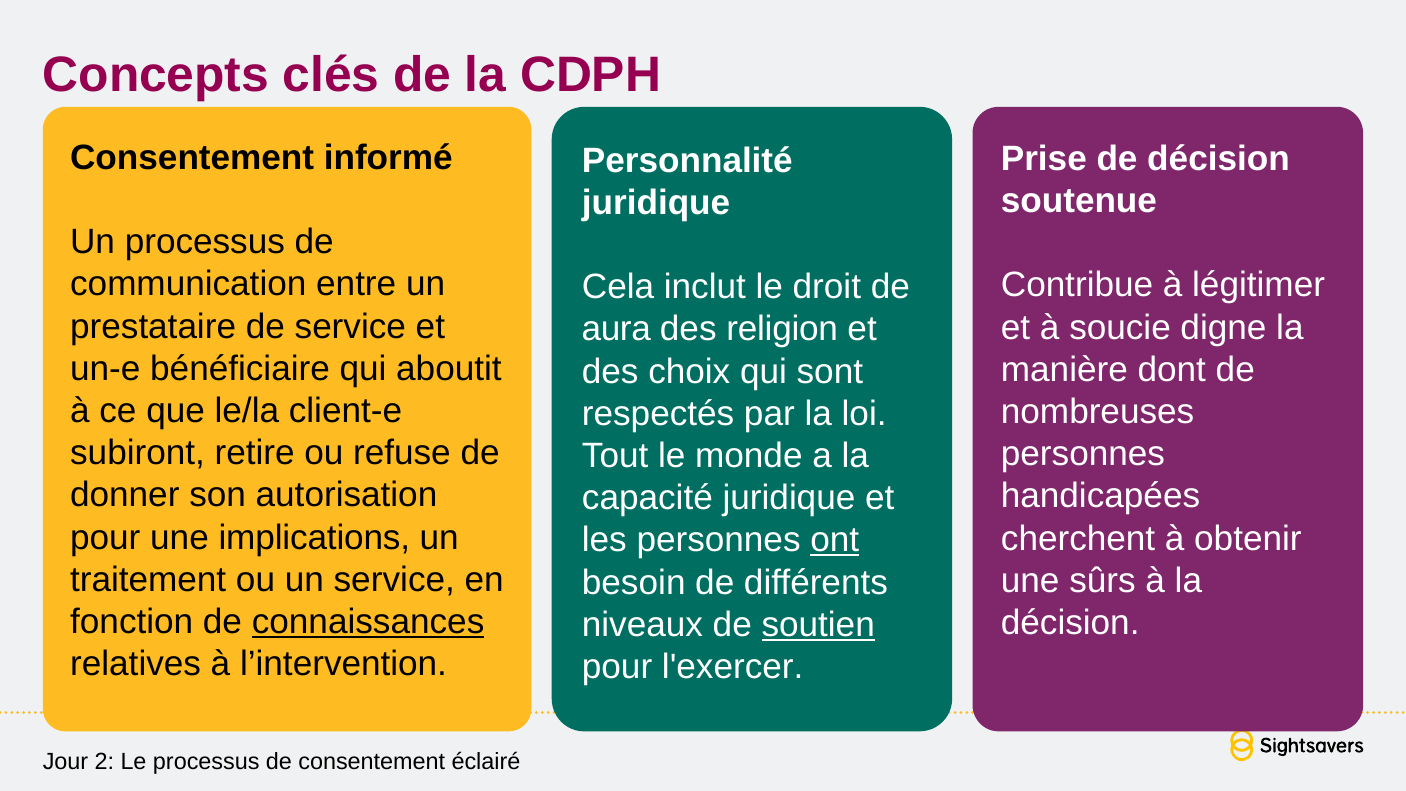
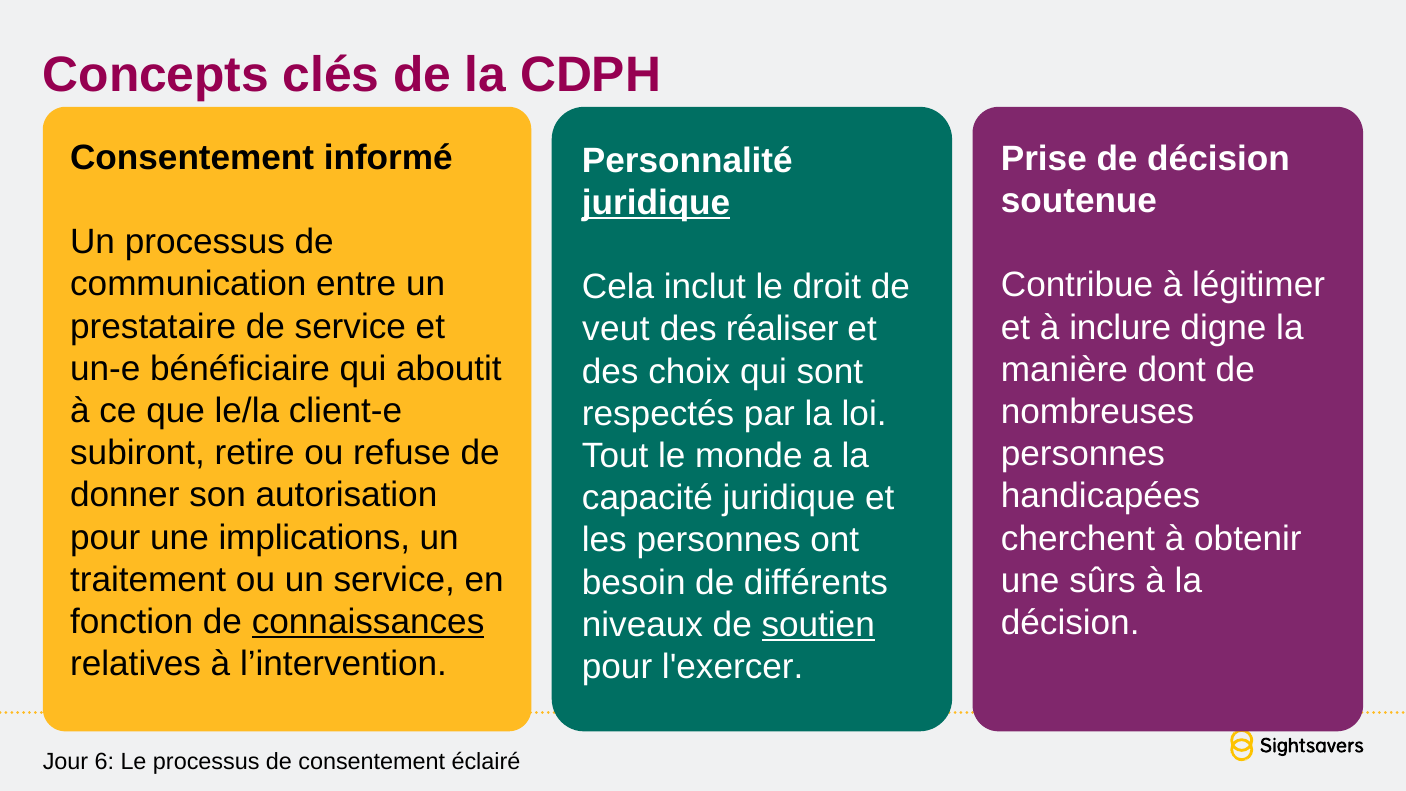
juridique at (656, 203) underline: none -> present
soucie: soucie -> inclure
aura: aura -> veut
religion: religion -> réaliser
ont underline: present -> none
2: 2 -> 6
